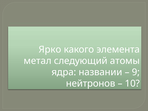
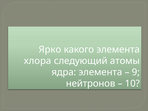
метал: метал -> хлора
ядра названии: названии -> элемента
